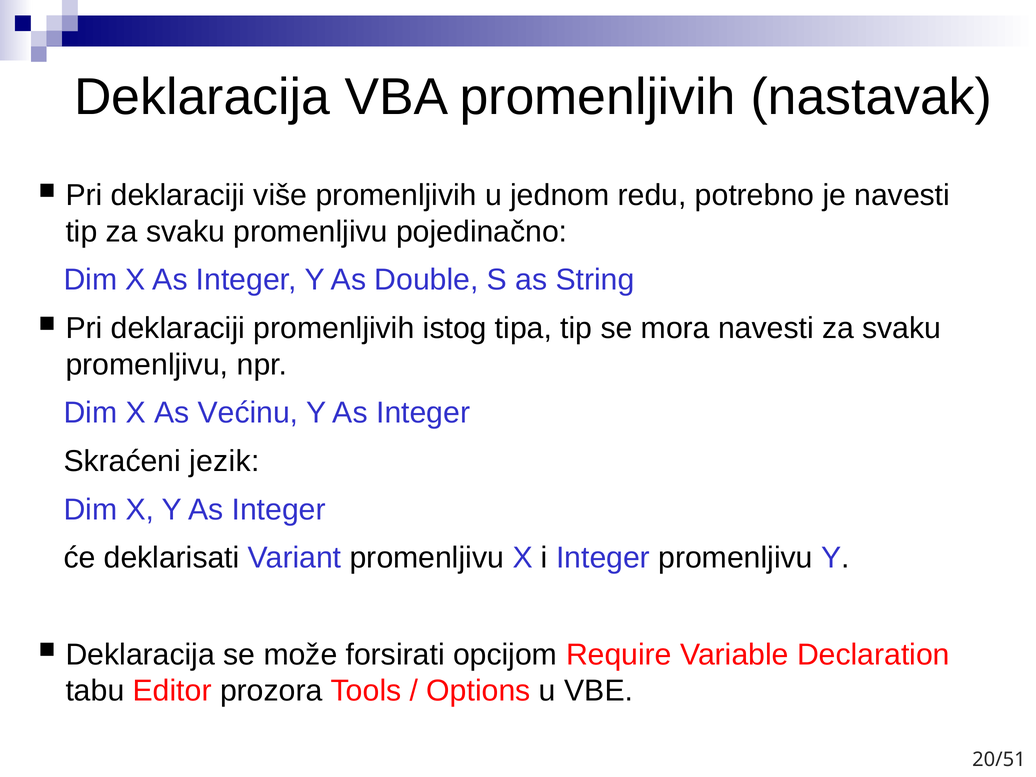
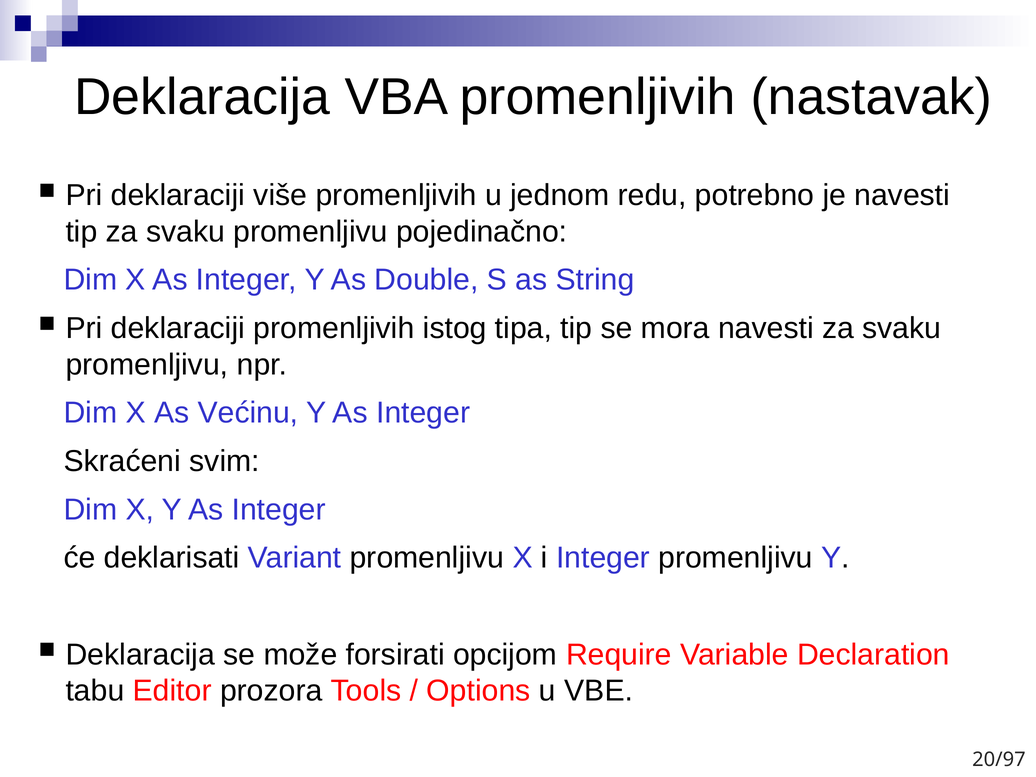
jezik: jezik -> svim
20/51: 20/51 -> 20/97
